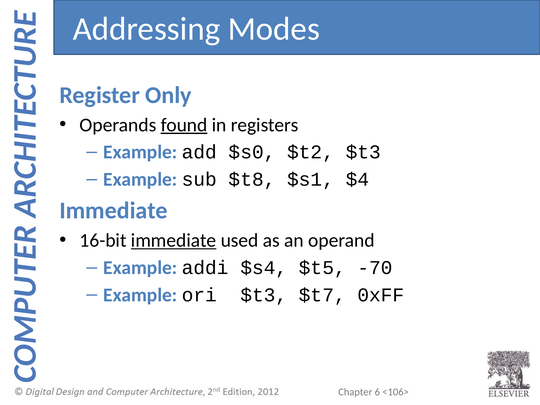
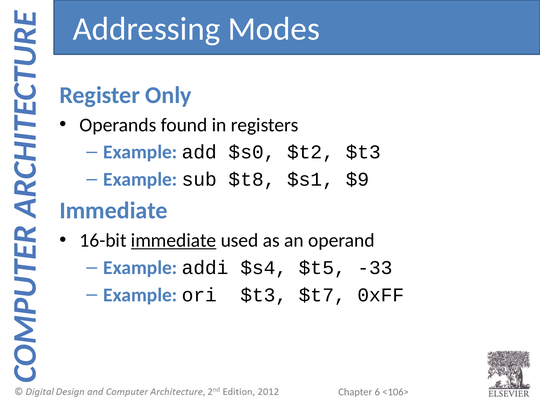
found underline: present -> none
$4: $4 -> $9
-70: -70 -> -33
